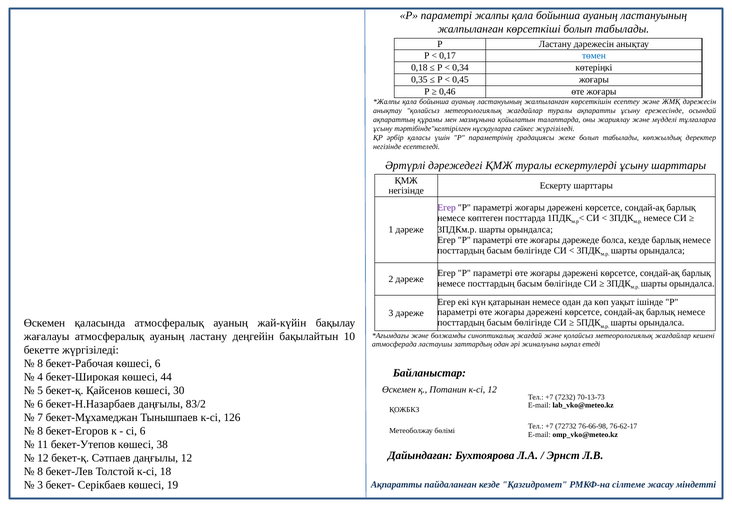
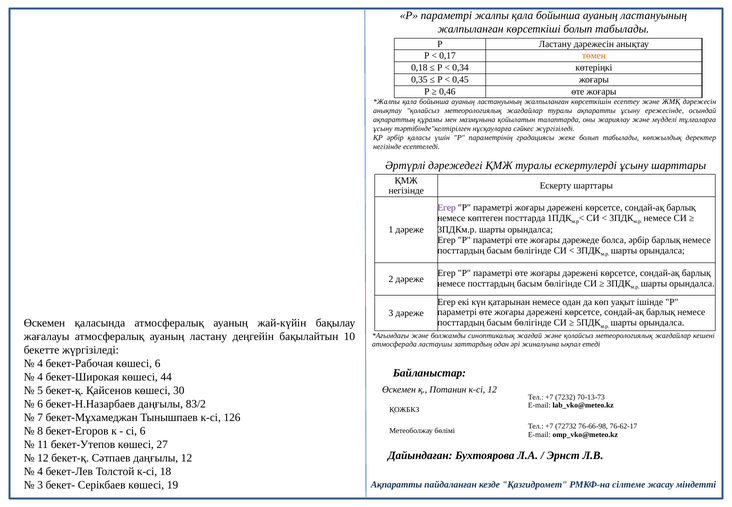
төмен colour: blue -> orange
болса кезде: кезде -> әрбір
8 at (40, 363): 8 -> 4
38: 38 -> 27
8 at (40, 471): 8 -> 4
